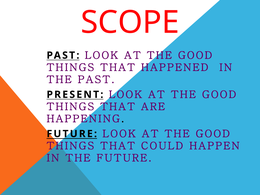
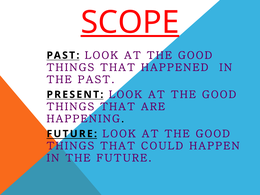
SCOPE underline: none -> present
